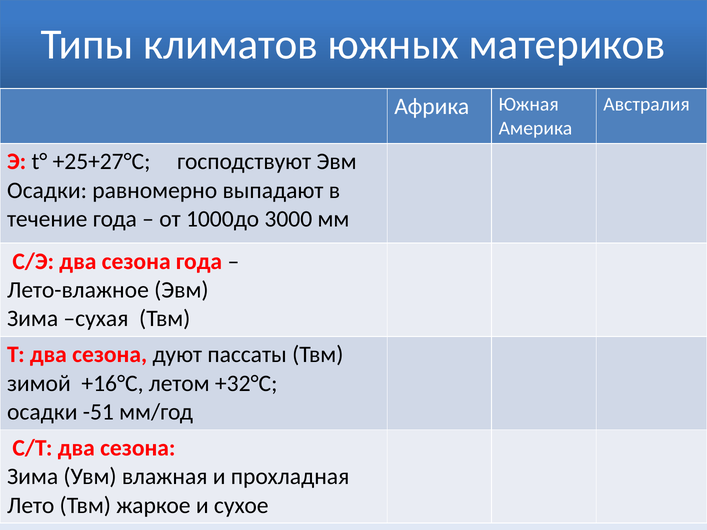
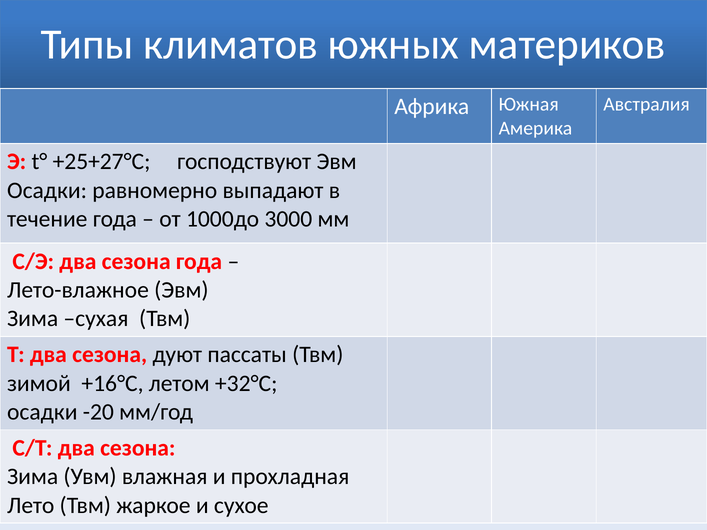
-51: -51 -> -20
